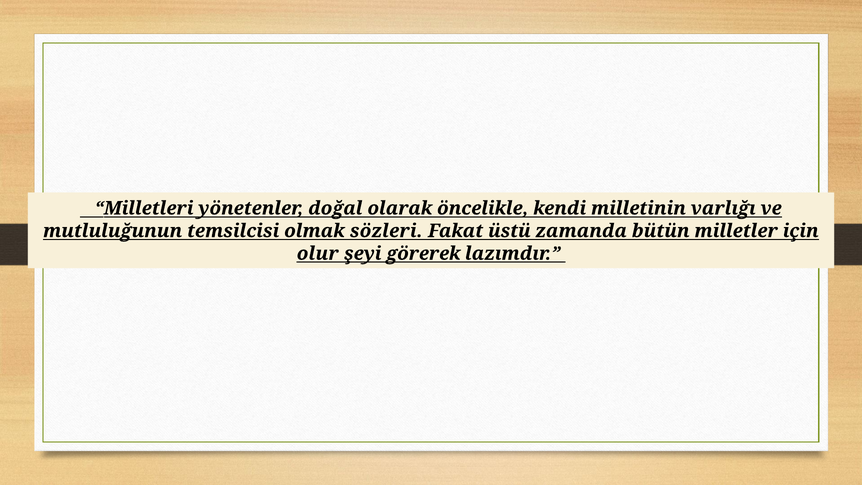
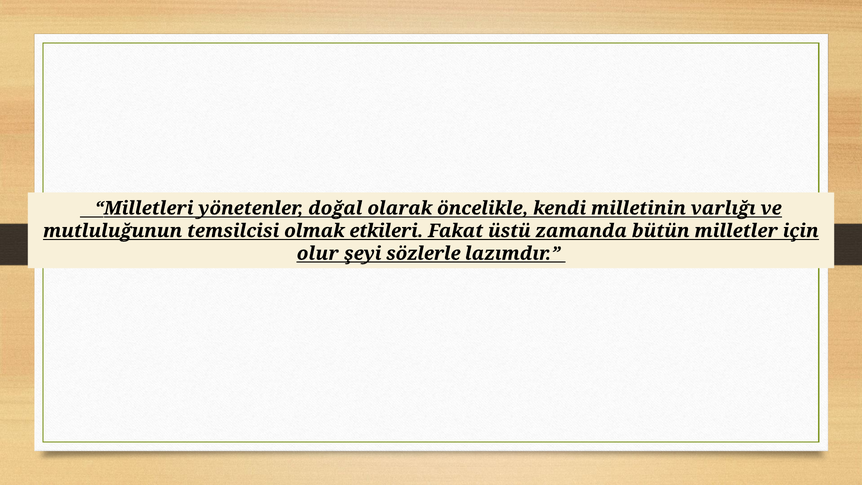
sözleri: sözleri -> etkileri
görerek: görerek -> sözlerle
